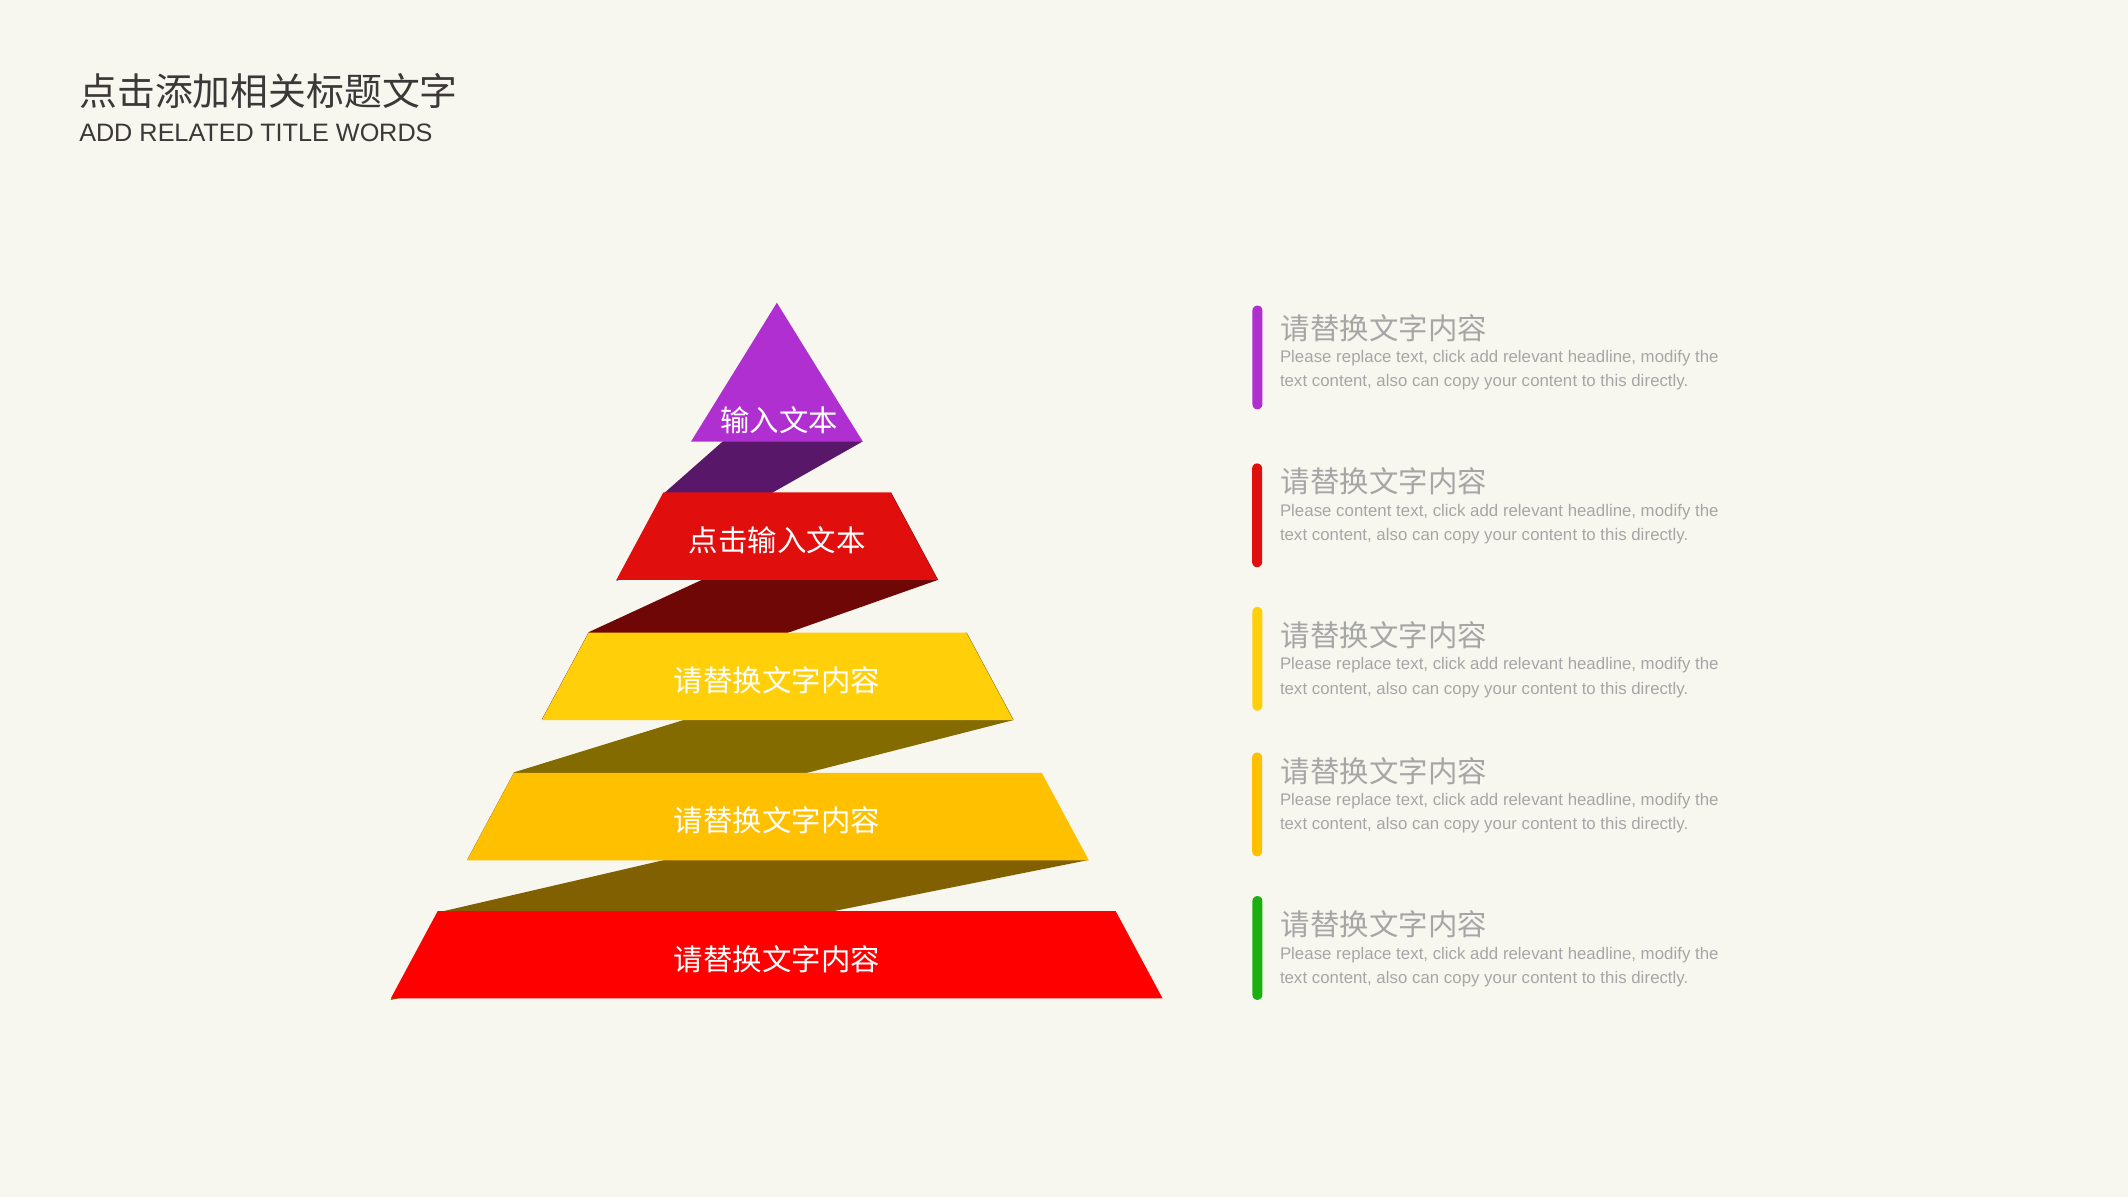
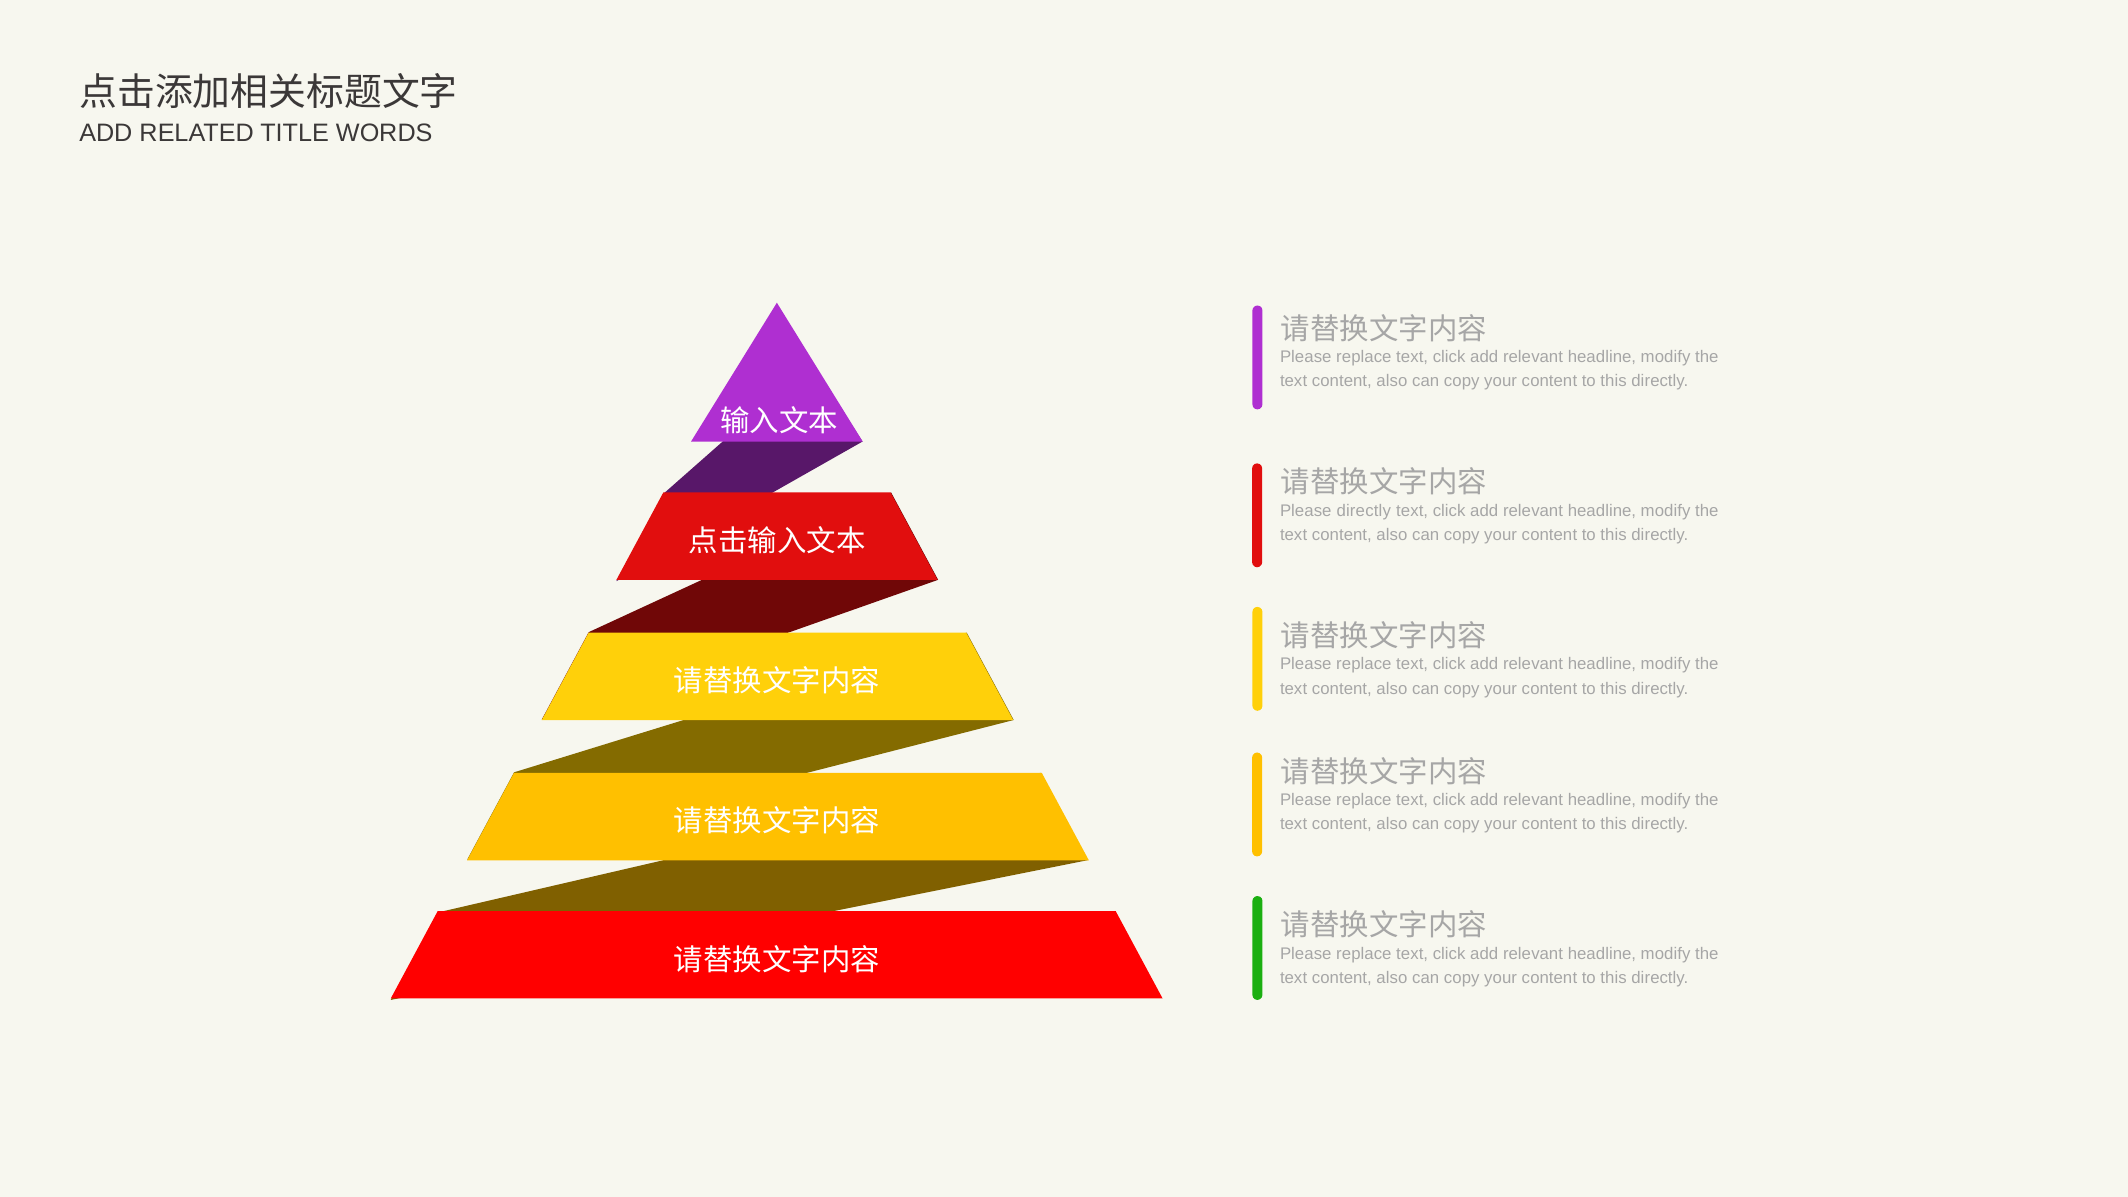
Please content: content -> directly
